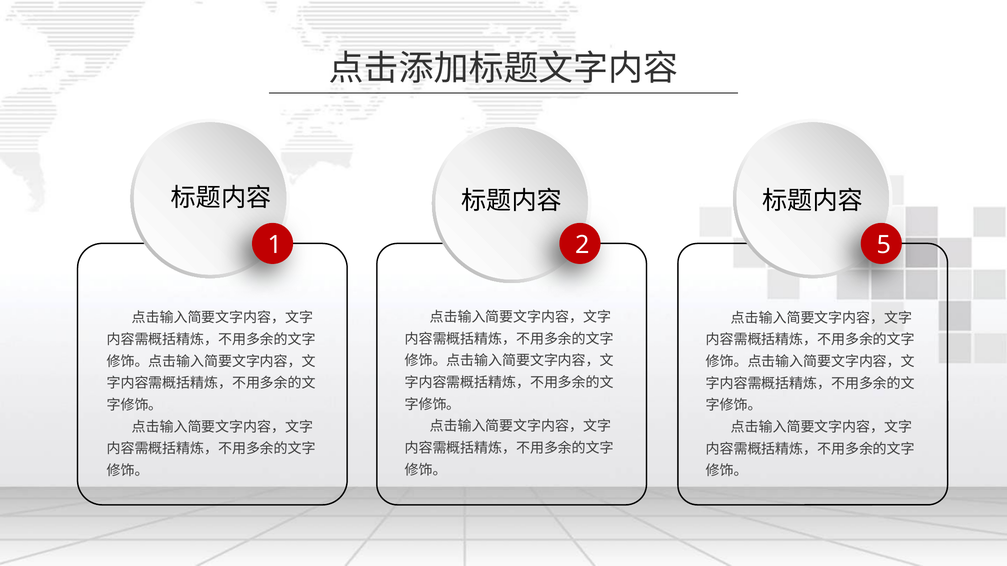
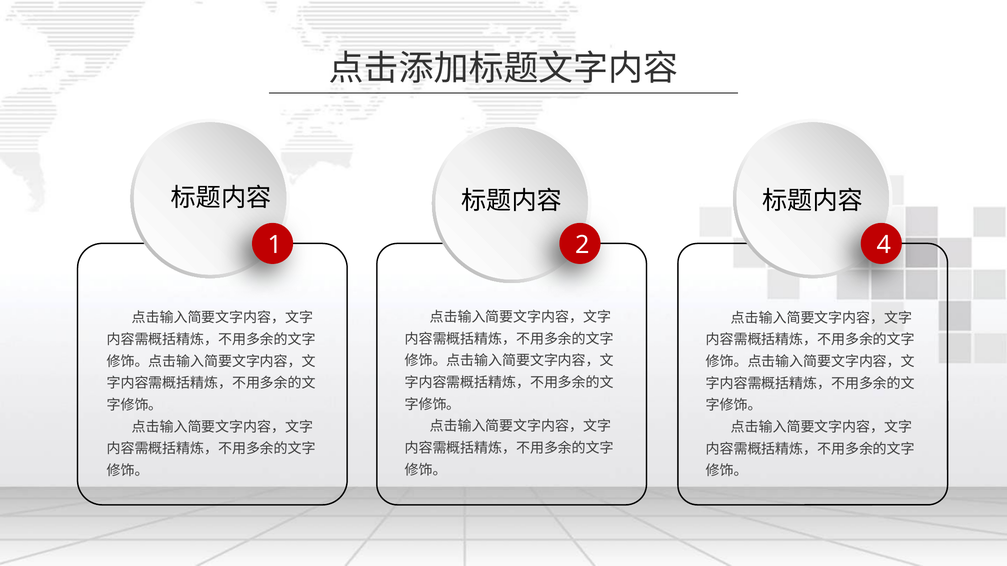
5: 5 -> 4
